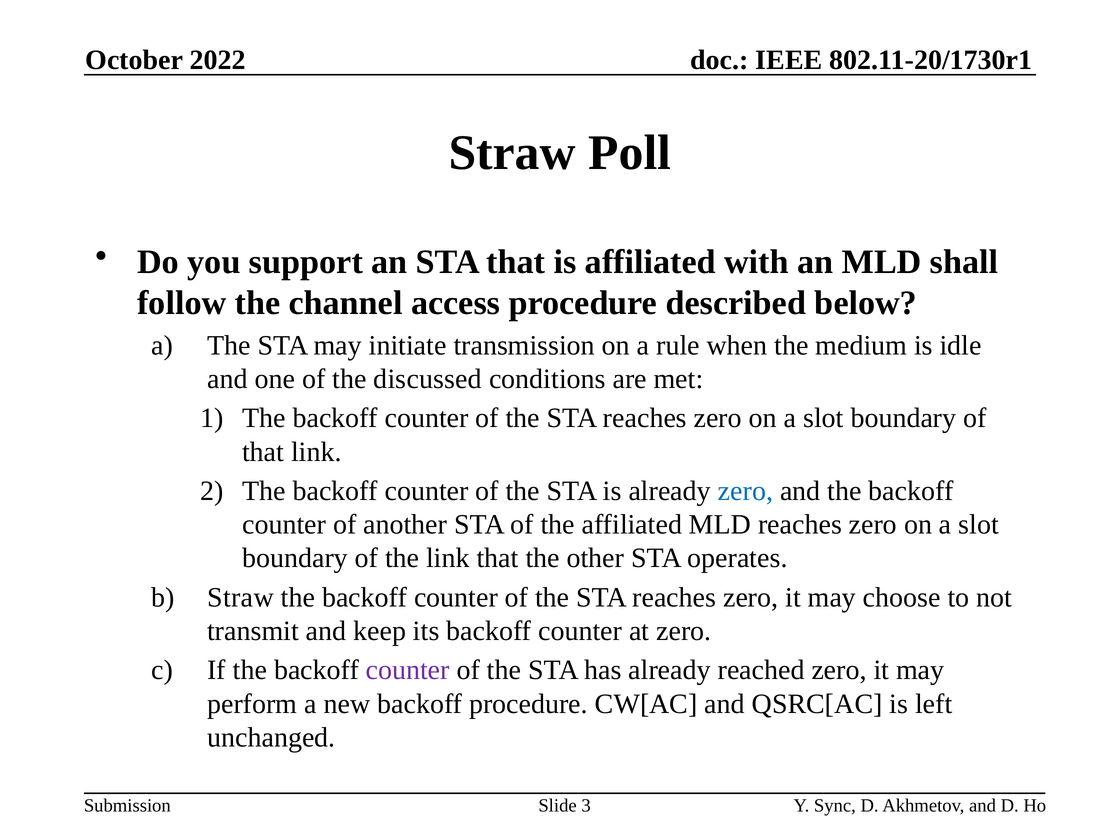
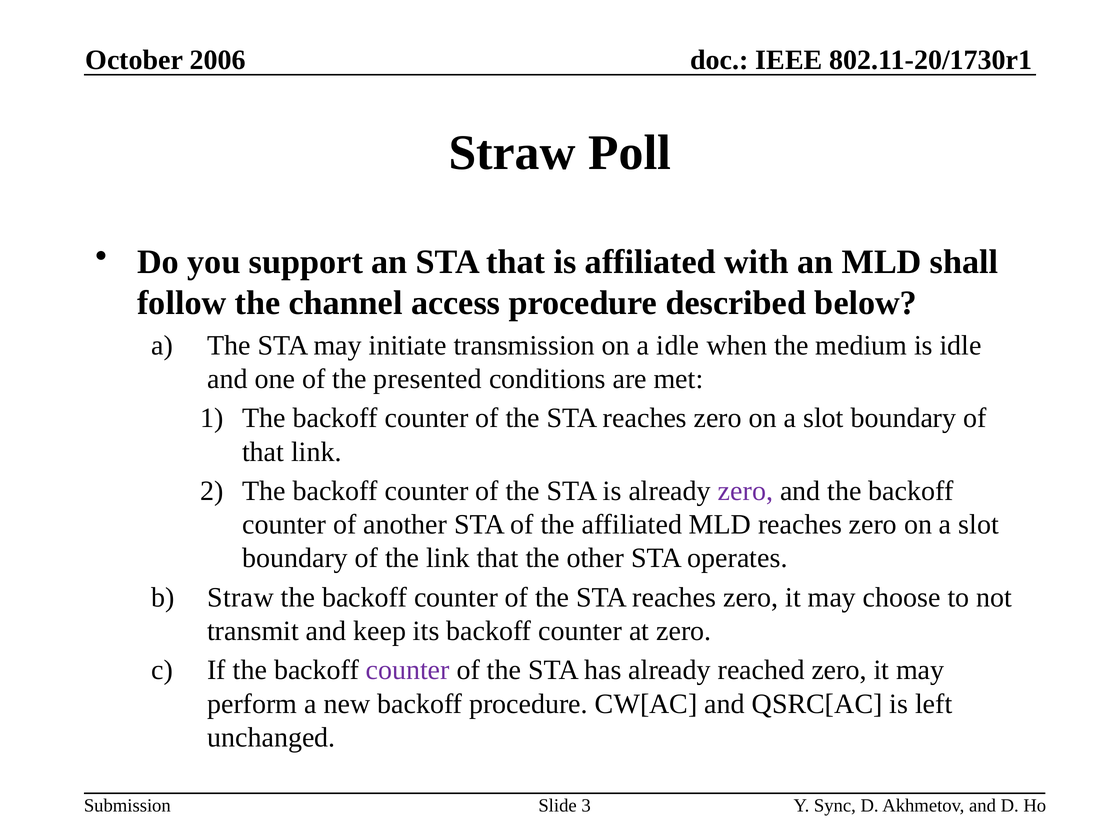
2022: 2022 -> 2006
a rule: rule -> idle
discussed: discussed -> presented
zero at (745, 491) colour: blue -> purple
